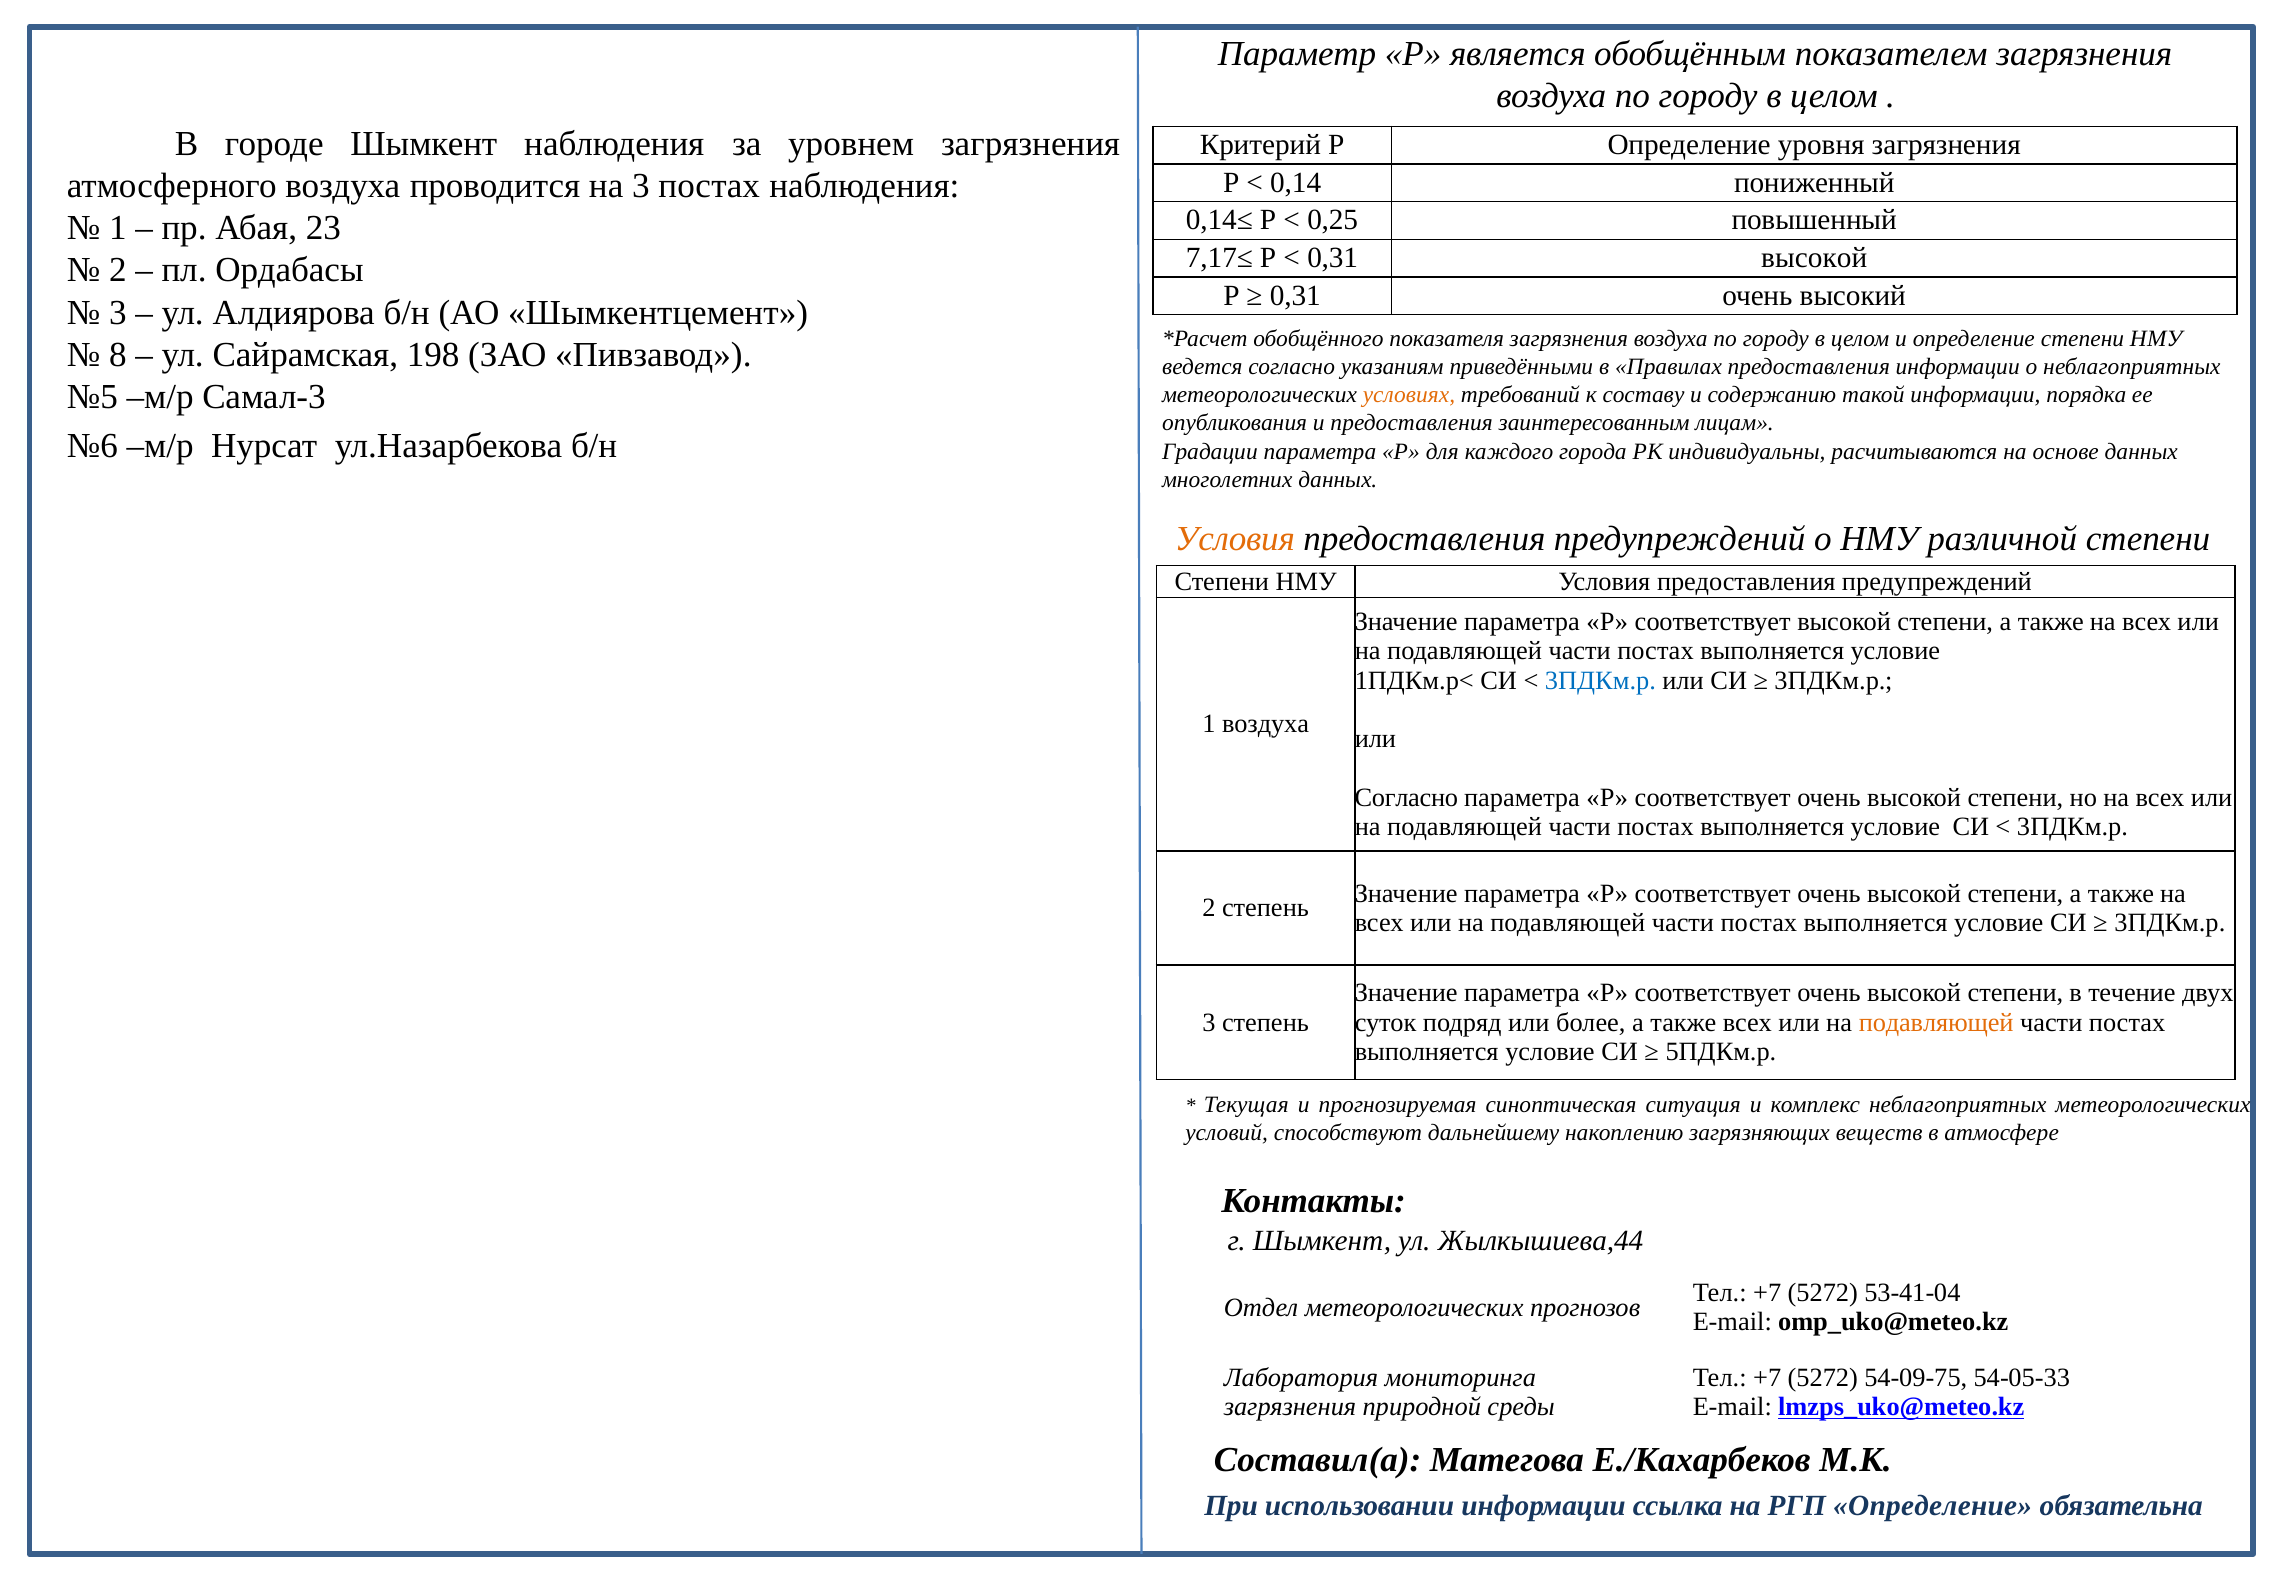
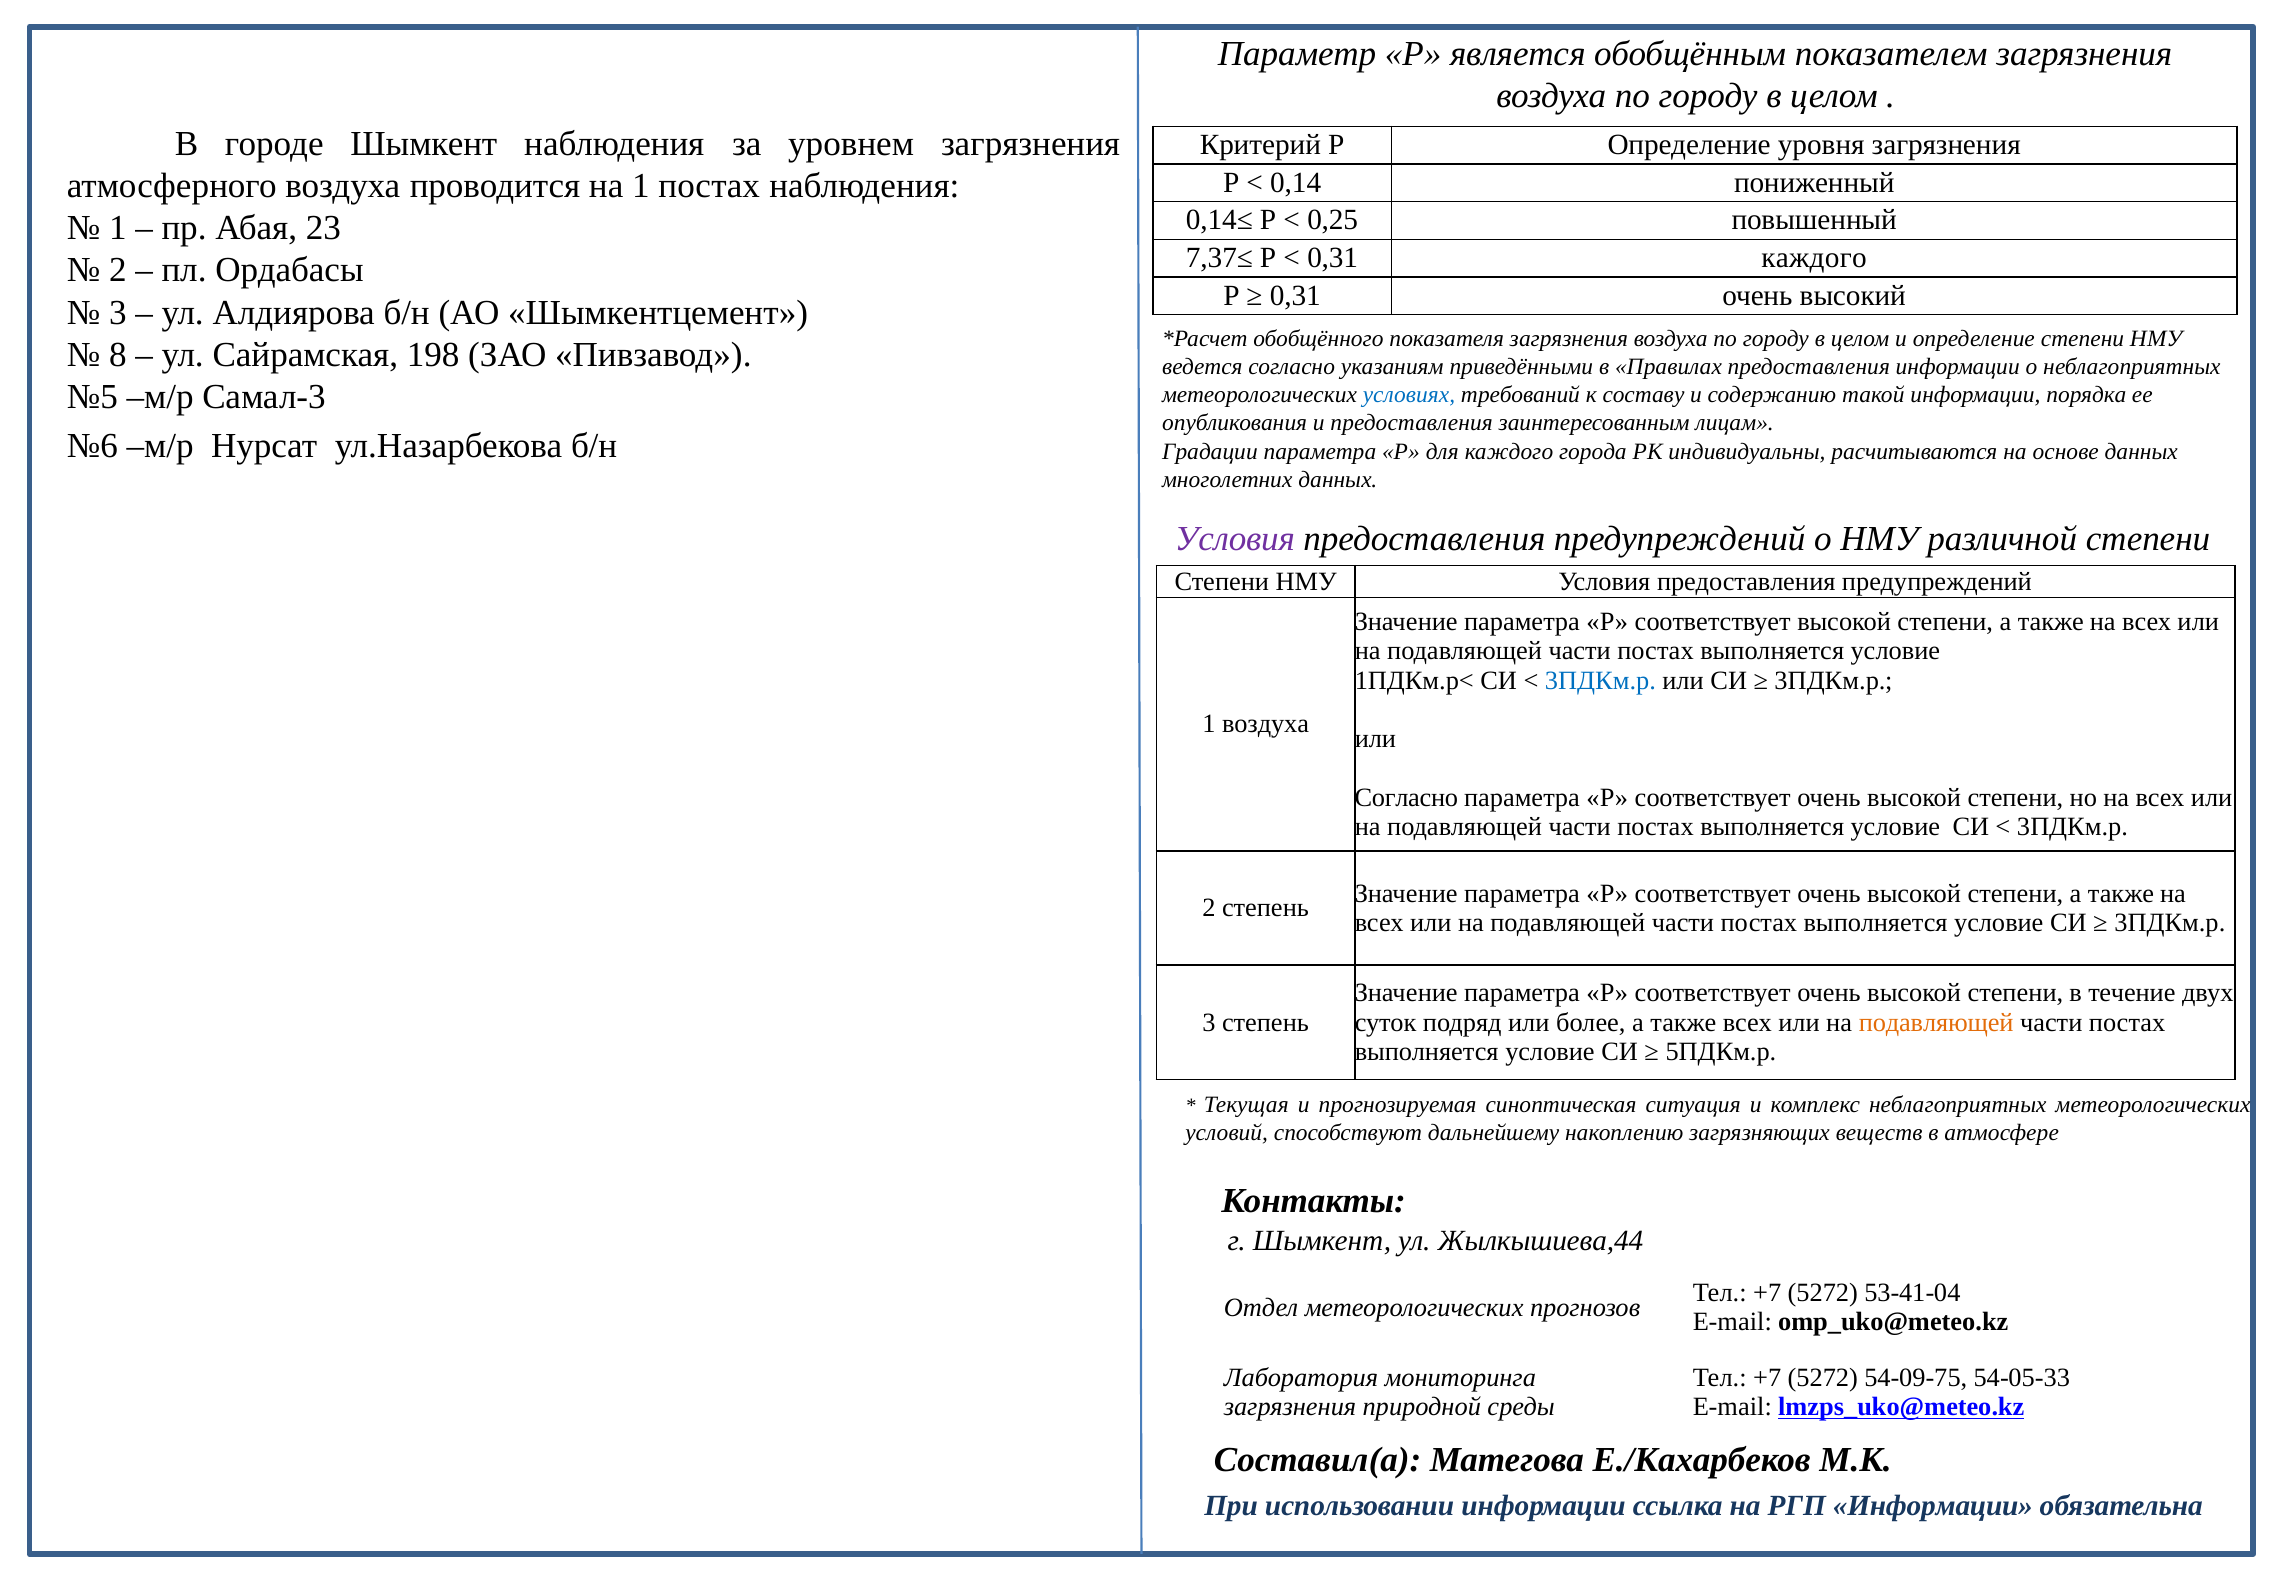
на 3: 3 -> 1
7,17≤: 7,17≤ -> 7,37≤
0,31 высокой: высокой -> каждого
условиях colour: orange -> blue
Условия at (1235, 538) colour: orange -> purple
РГП Определение: Определение -> Информации
